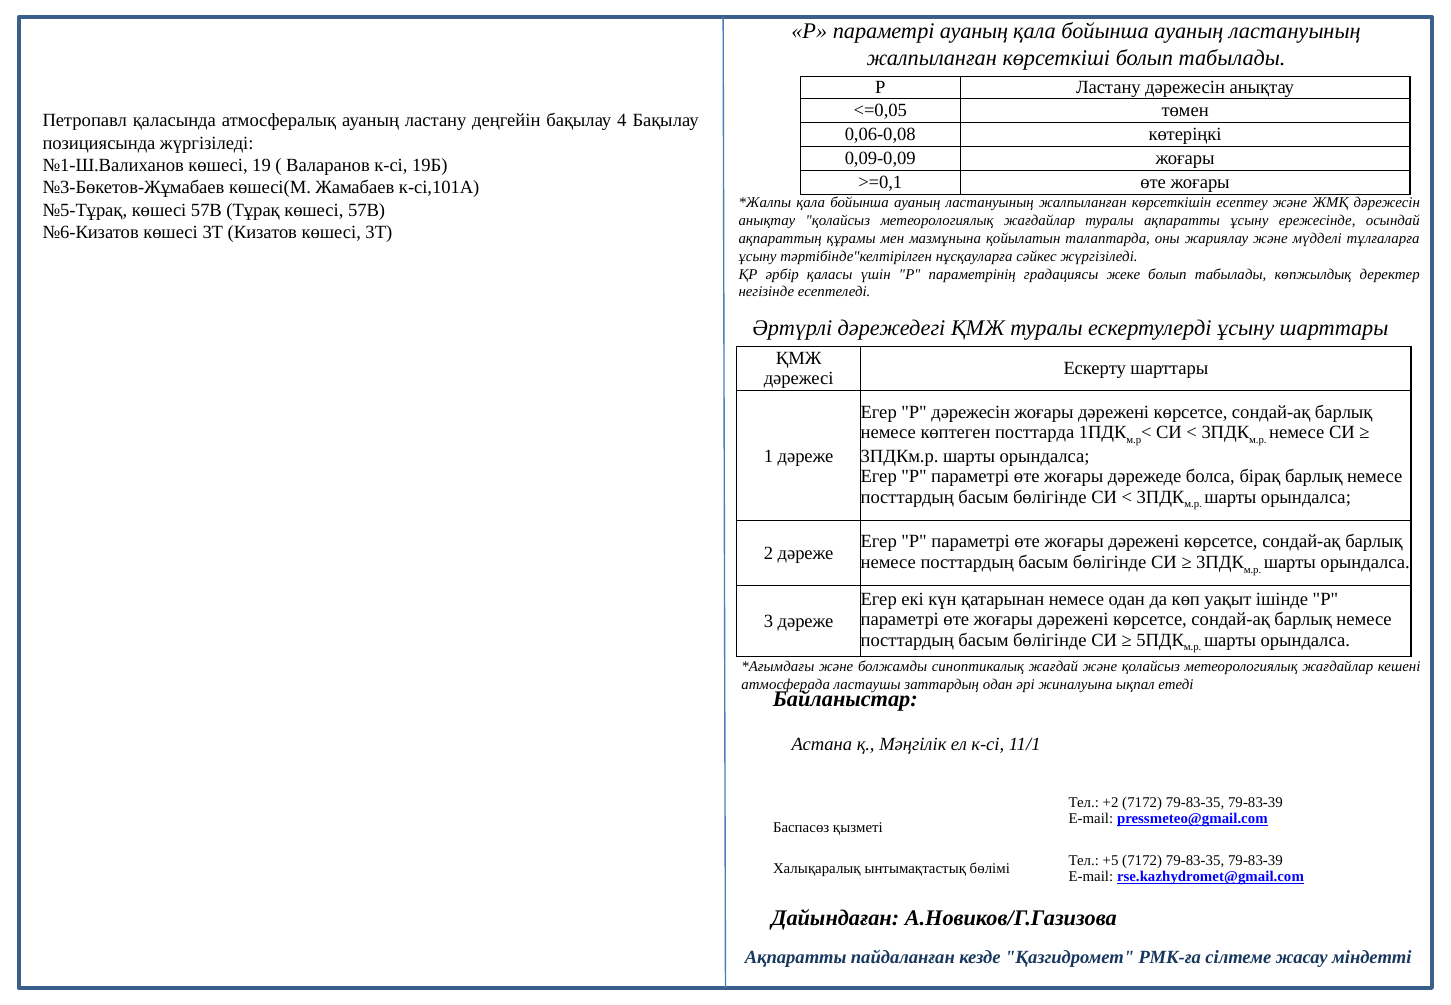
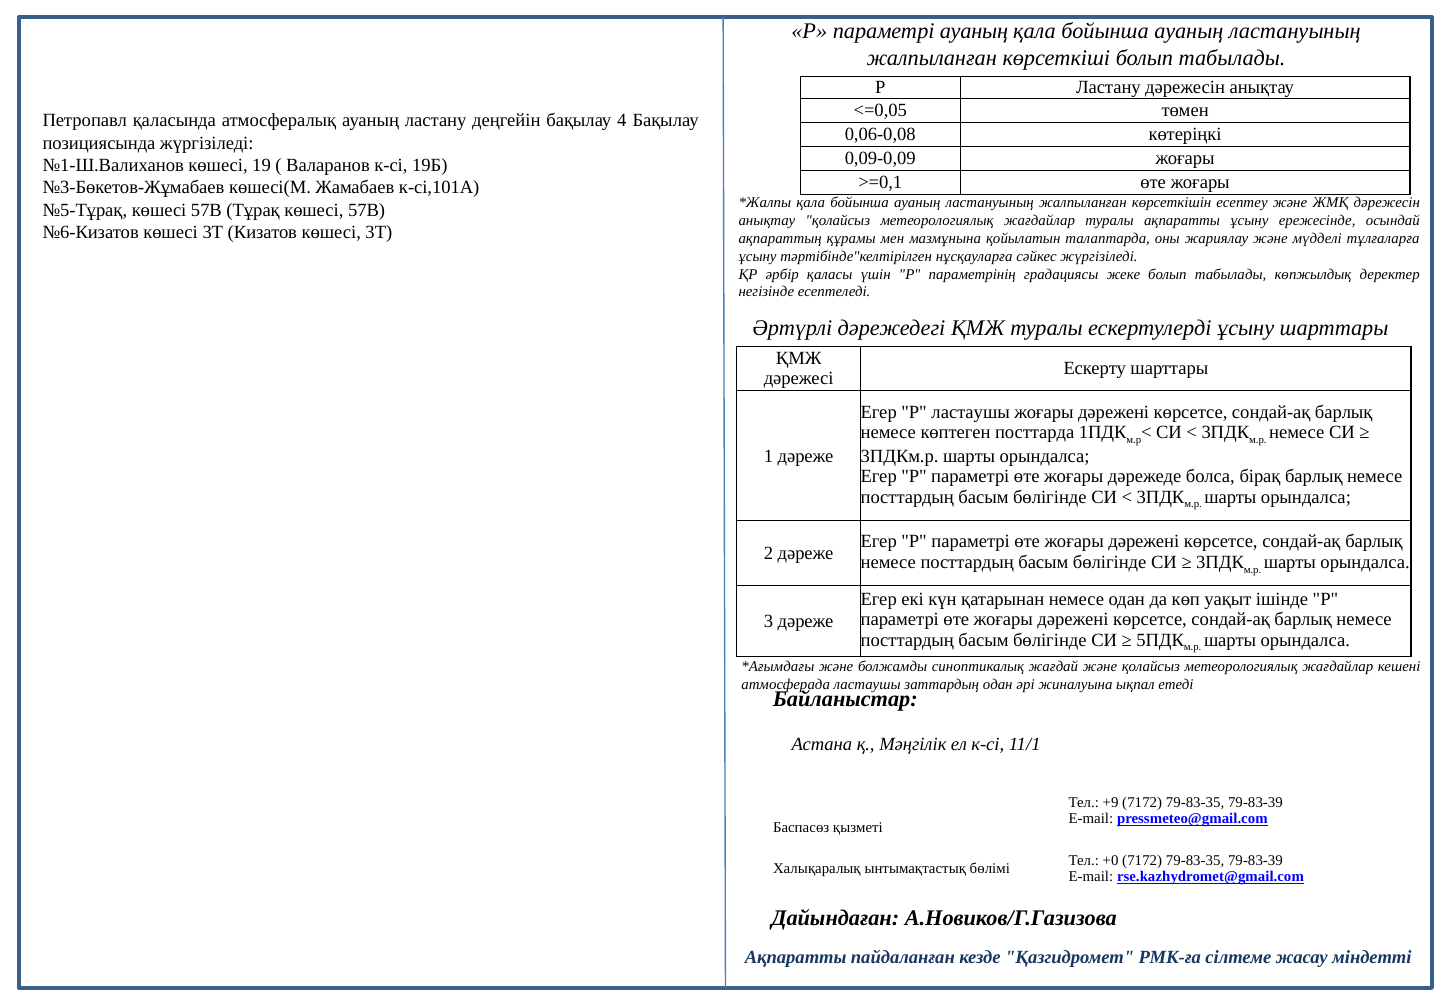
Р дәрежесін: дәрежесін -> ластаушы
+2: +2 -> +9
+5: +5 -> +0
